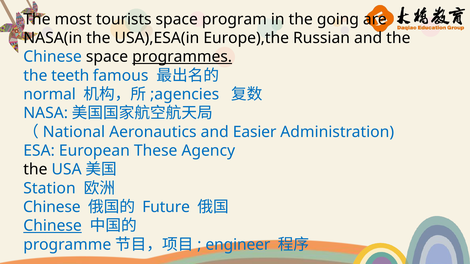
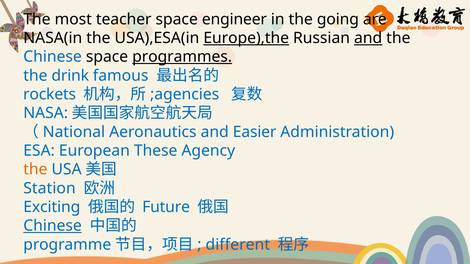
tourists: tourists -> teacher
program: program -> engineer
Europe),the underline: none -> present
and at (368, 38) underline: none -> present
teeth: teeth -> drink
normal: normal -> rockets
the at (35, 170) colour: black -> orange
Chinese at (52, 207): Chinese -> Exciting
engineer: engineer -> different
